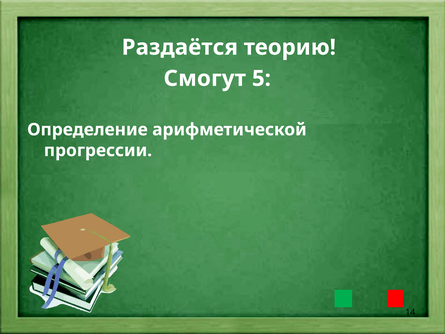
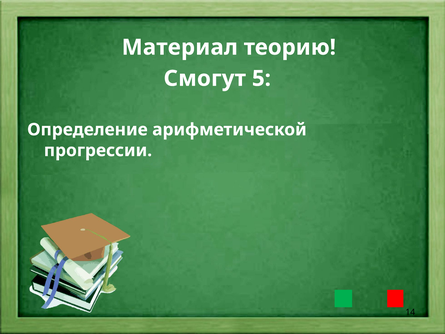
Раздаётся: Раздаётся -> Материал
